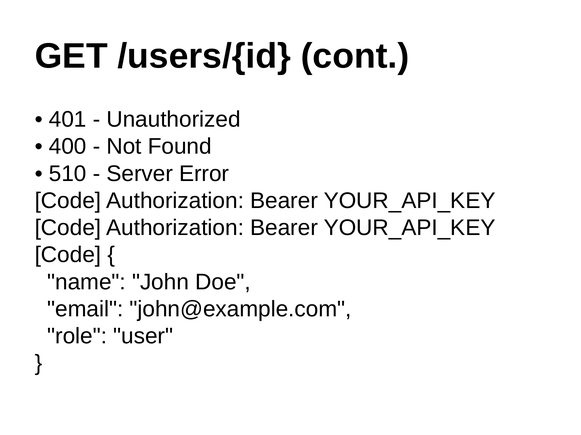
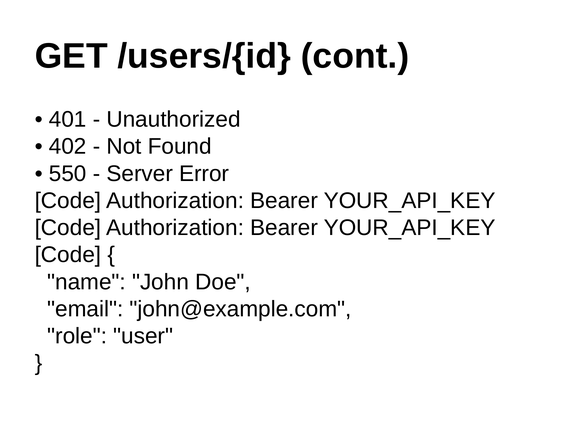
400: 400 -> 402
510: 510 -> 550
